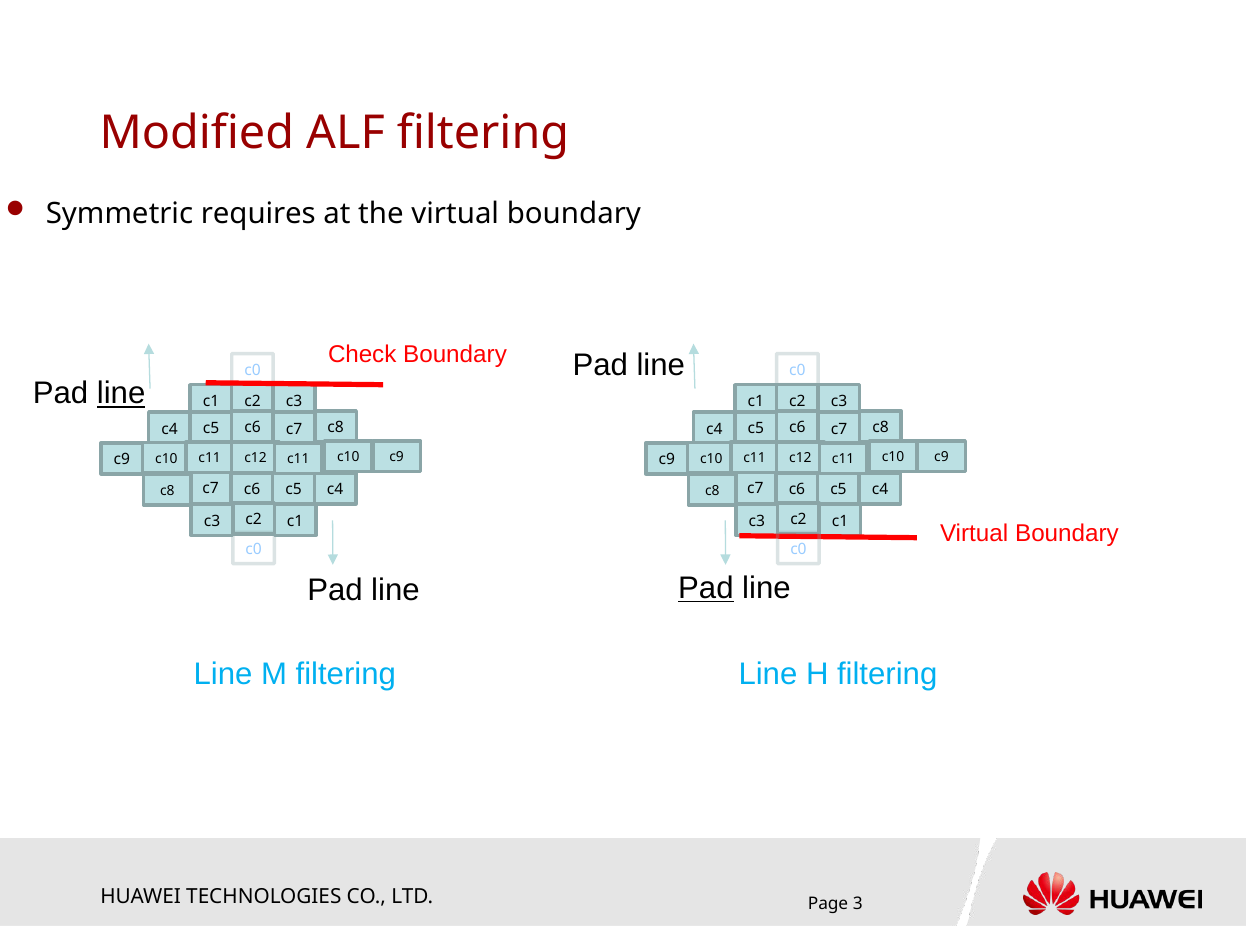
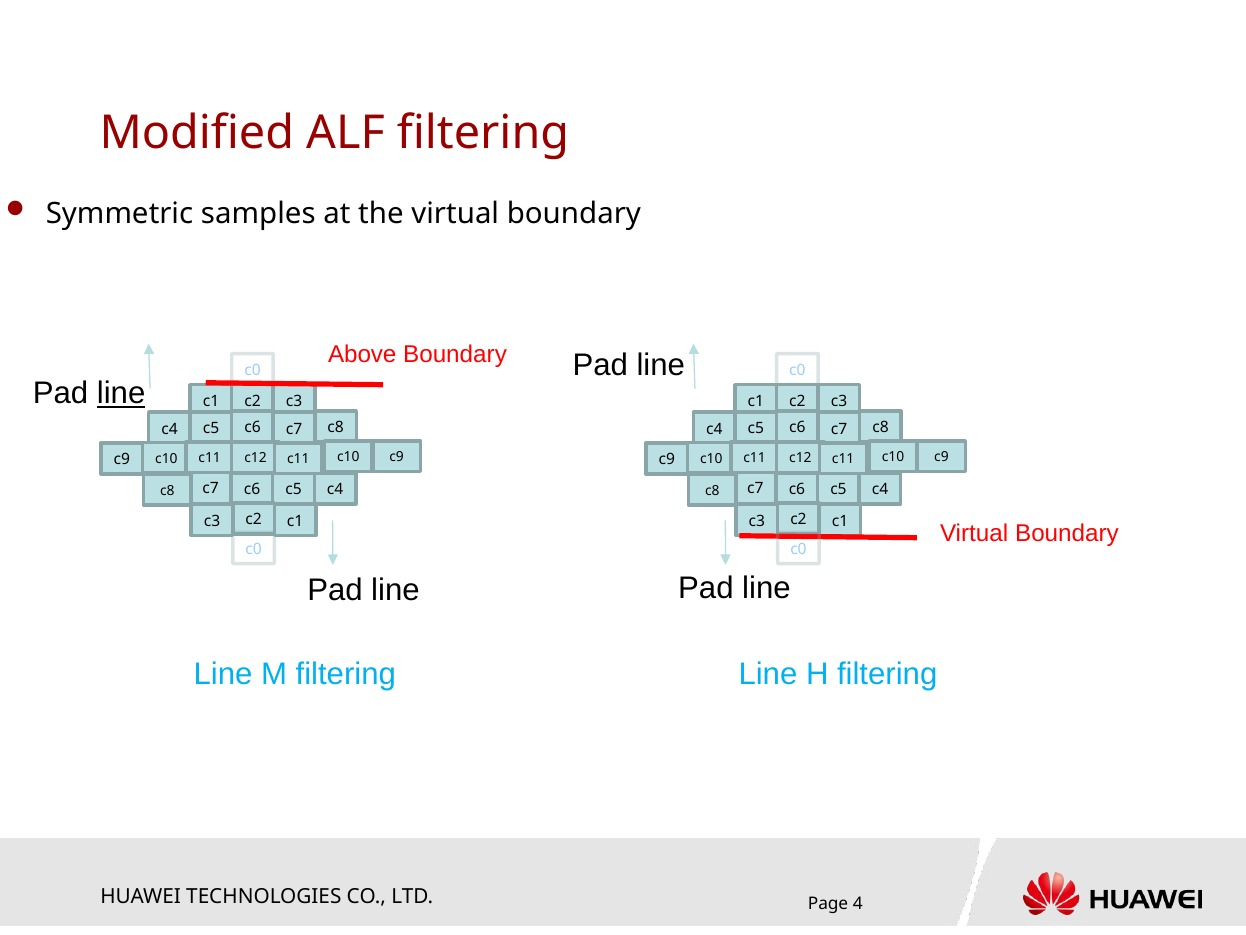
requires: requires -> samples
Check: Check -> Above
Pad at (706, 588) underline: present -> none
3: 3 -> 4
